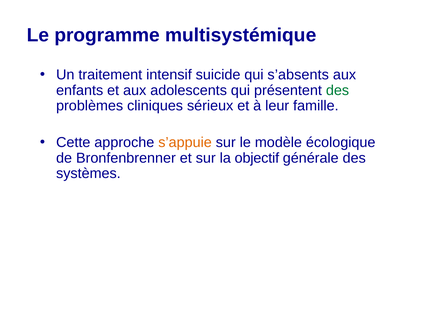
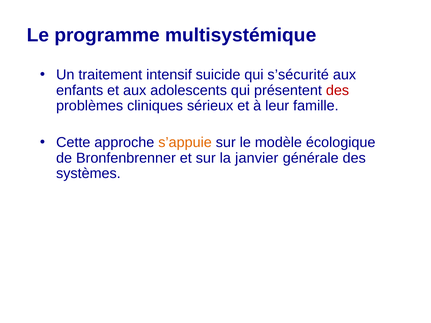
s’absents: s’absents -> s’sécurité
des at (338, 90) colour: green -> red
objectif: objectif -> janvier
